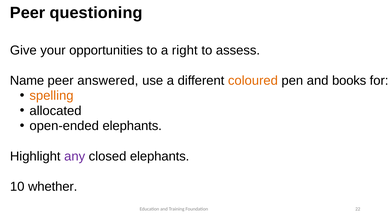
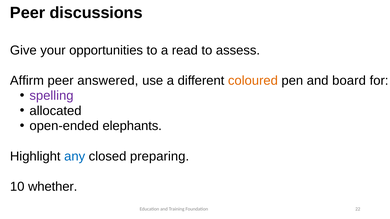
questioning: questioning -> discussions
right: right -> read
Name: Name -> Affirm
books: books -> board
spelling colour: orange -> purple
any colour: purple -> blue
closed elephants: elephants -> preparing
